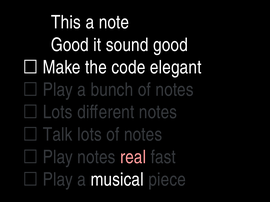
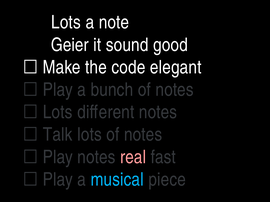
This at (66, 22): This -> Lots
Good at (70, 45): Good -> Geier
musical colour: white -> light blue
